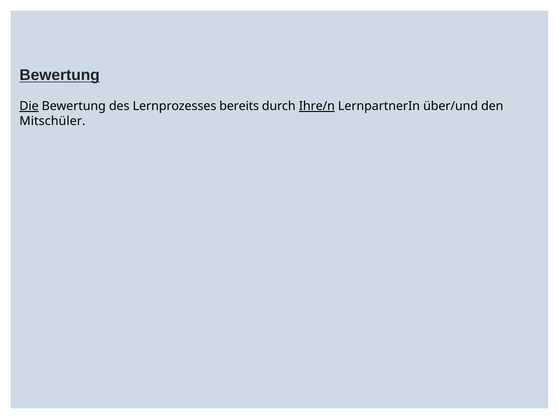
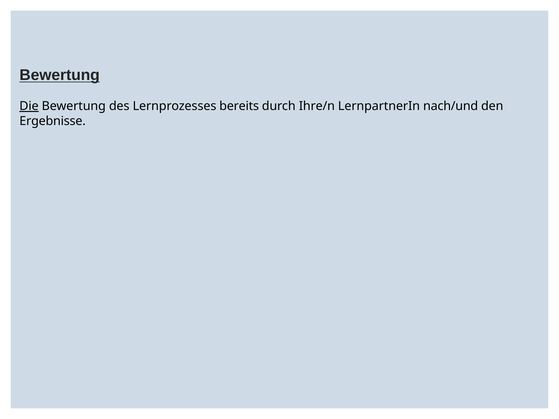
Ihre/n underline: present -> none
über/und: über/und -> nach/und
Mitschüler: Mitschüler -> Ergebnisse
